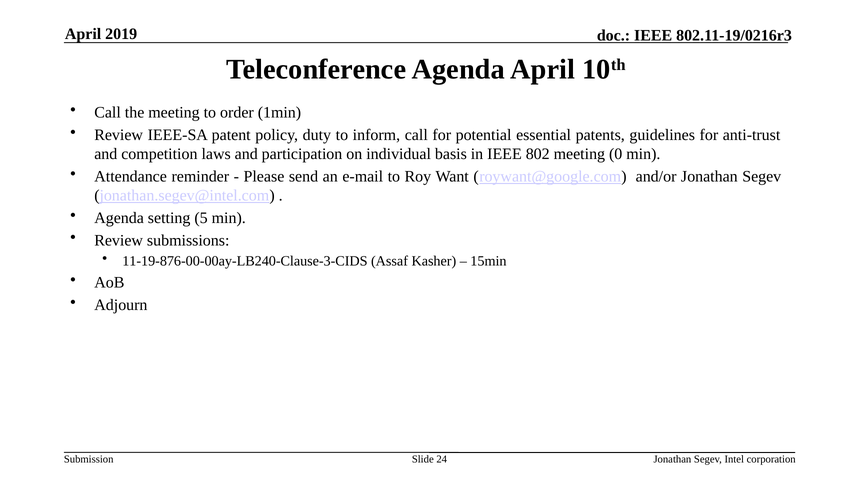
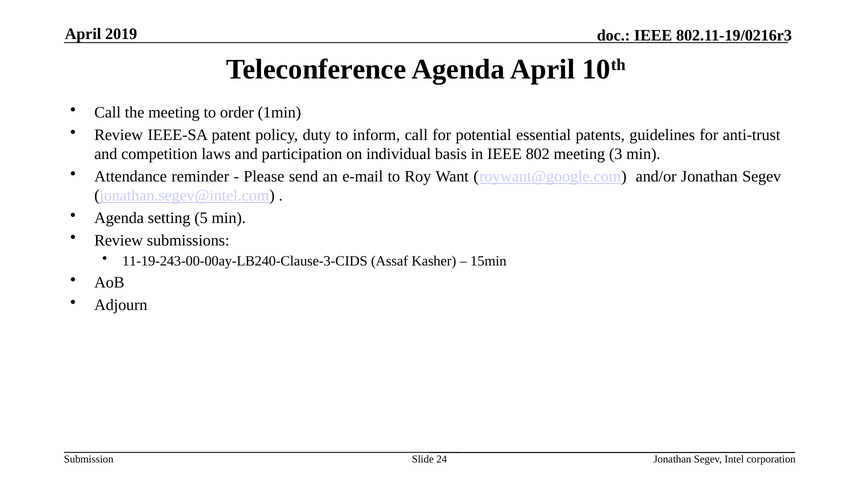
0: 0 -> 3
11-19-876-00-00ay-LB240-Clause-3-CIDS: 11-19-876-00-00ay-LB240-Clause-3-CIDS -> 11-19-243-00-00ay-LB240-Clause-3-CIDS
